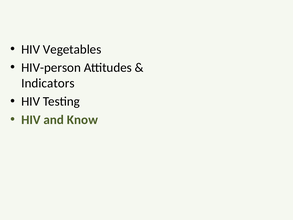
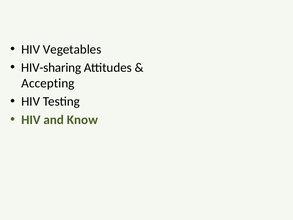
HIV-person: HIV-person -> HIV-sharing
Indicators: Indicators -> Accepting
